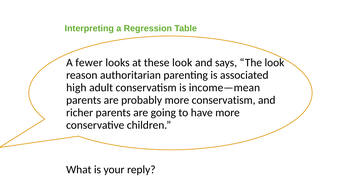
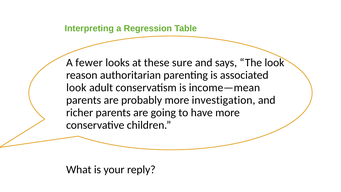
these look: look -> sure
high at (76, 88): high -> look
more conservatism: conservatism -> investigation
